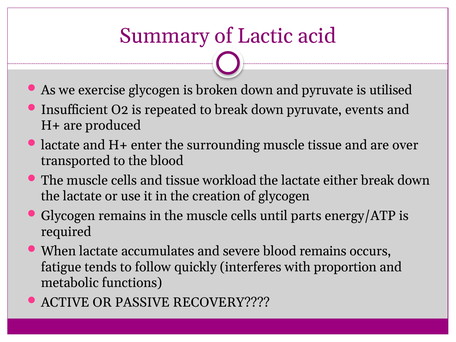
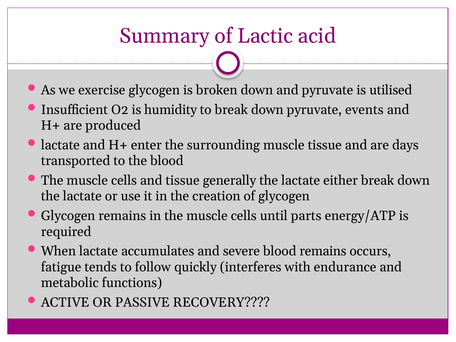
repeated: repeated -> humidity
over: over -> days
workload: workload -> generally
proportion: proportion -> endurance
